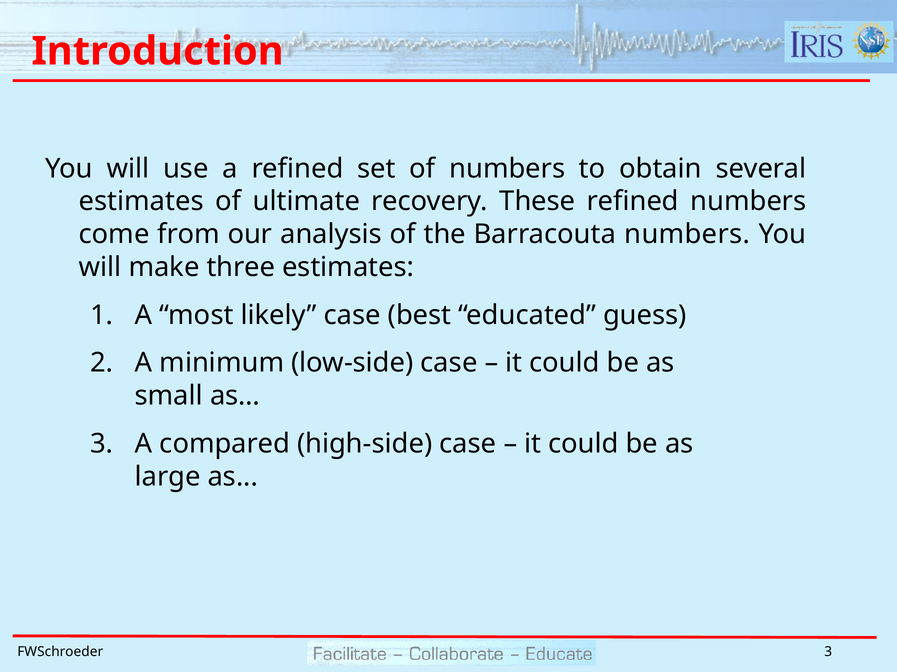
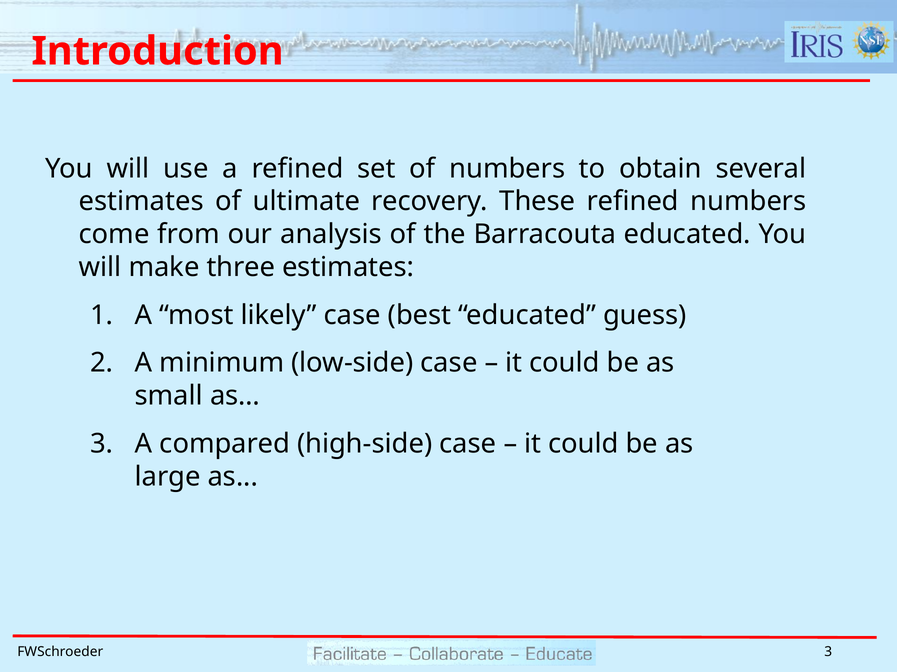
Barracouta numbers: numbers -> educated
